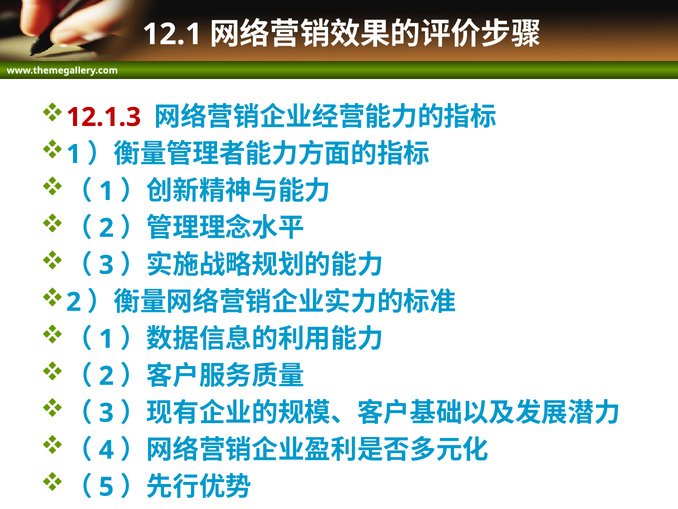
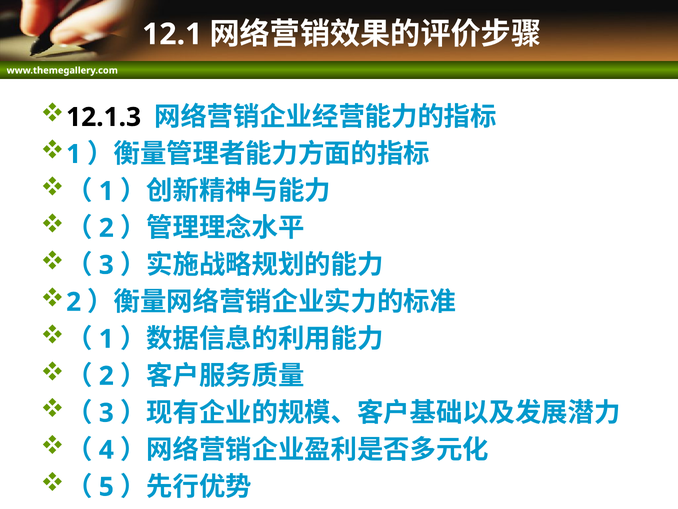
12.1.3 colour: red -> black
